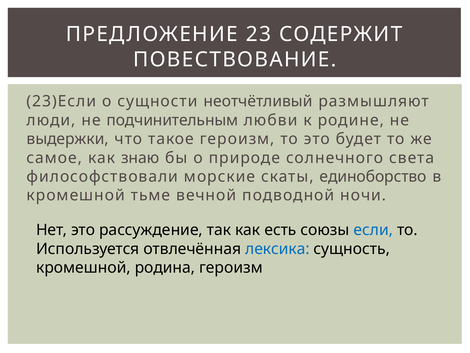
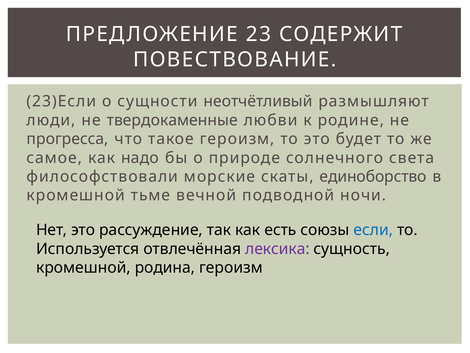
подчинительным: подчинительным -> твердокаменные
выдержки: выдержки -> прогресса
знаю: знаю -> надо
лексика colour: blue -> purple
